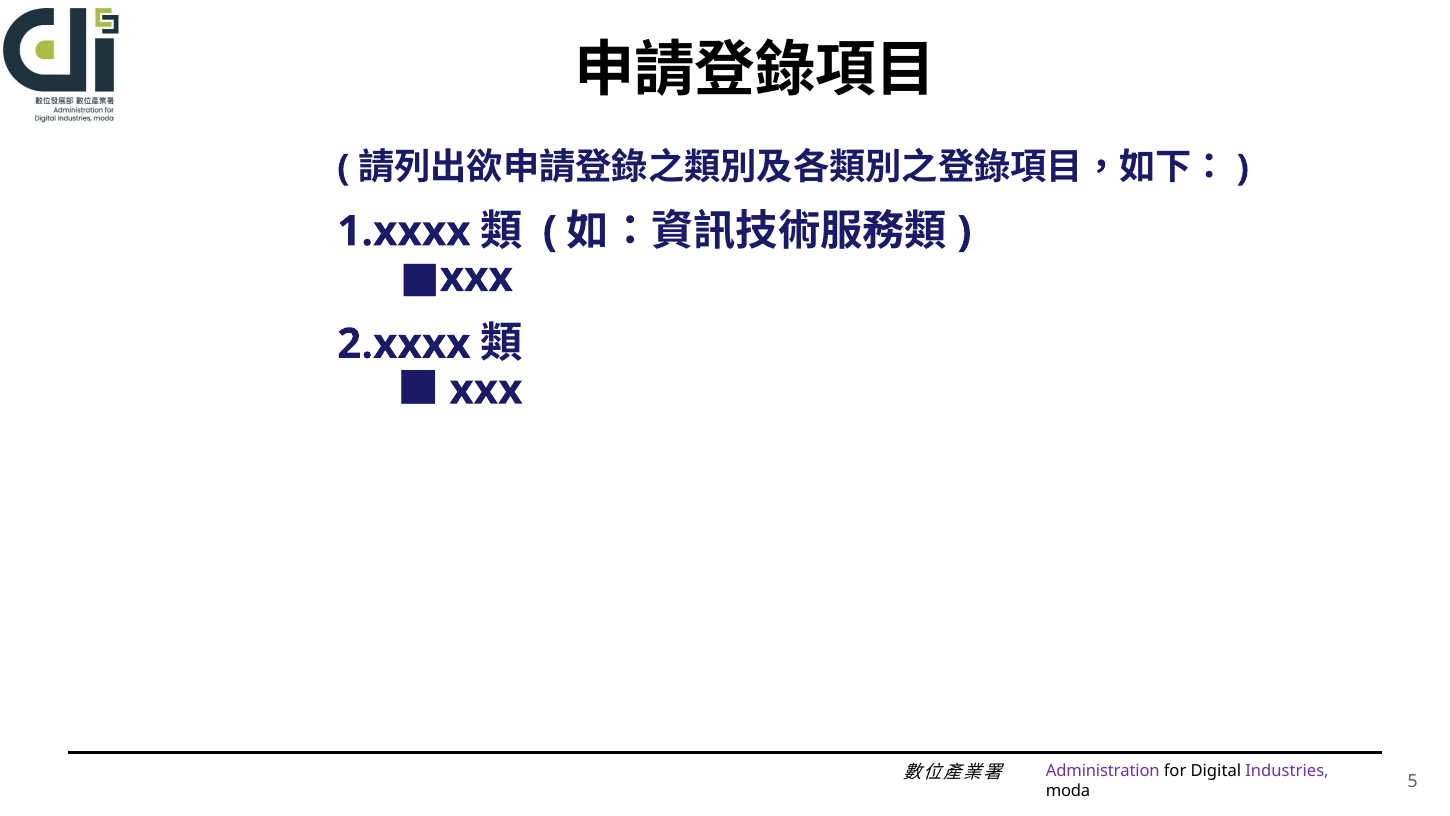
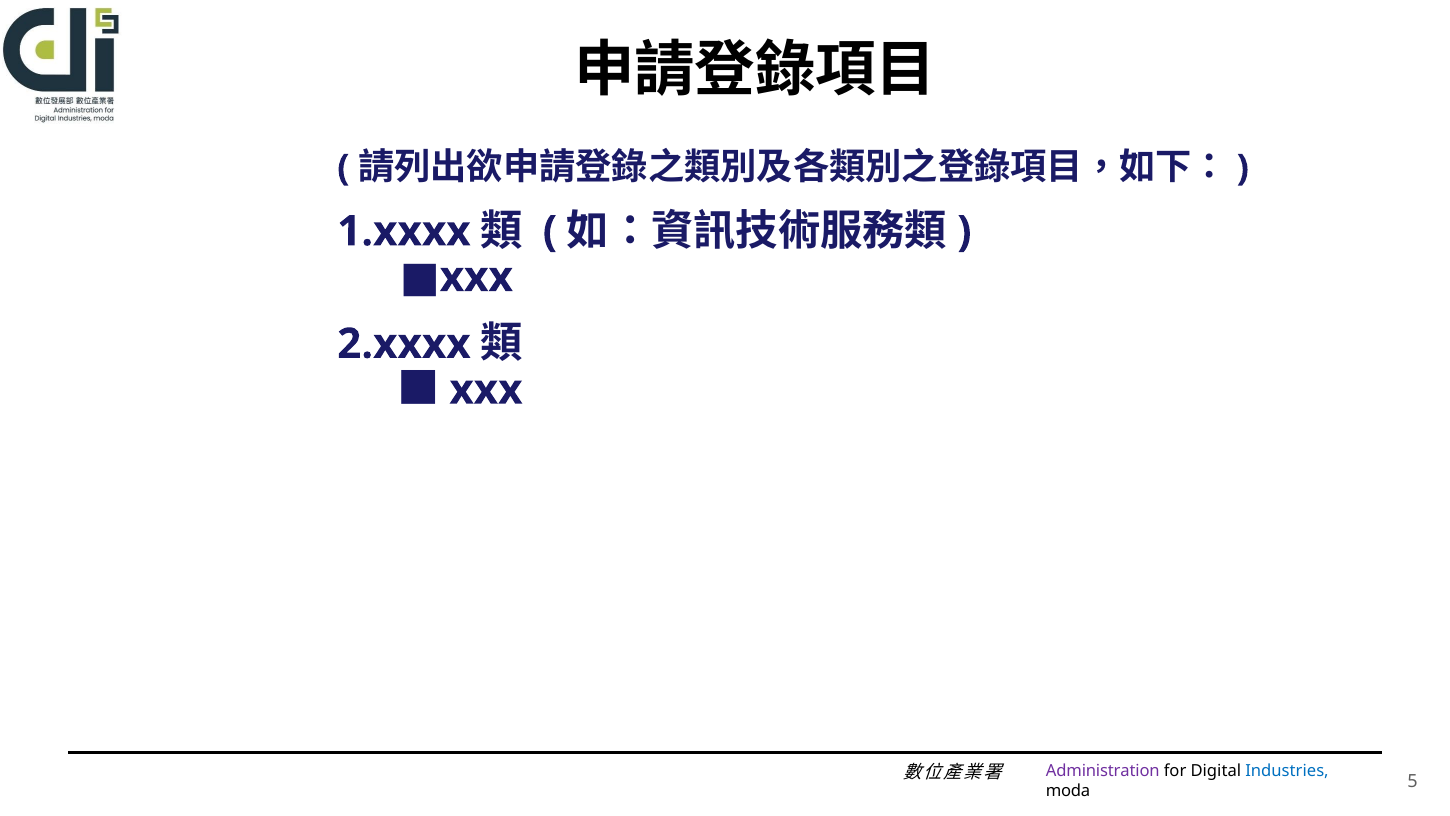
Industries colour: purple -> blue
